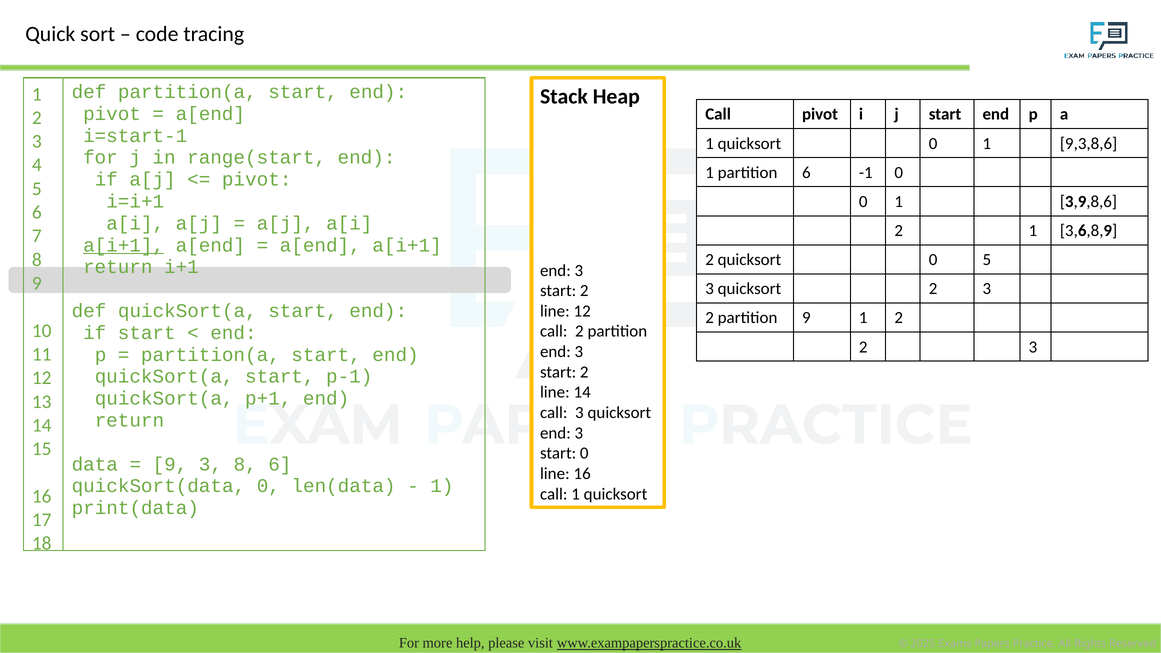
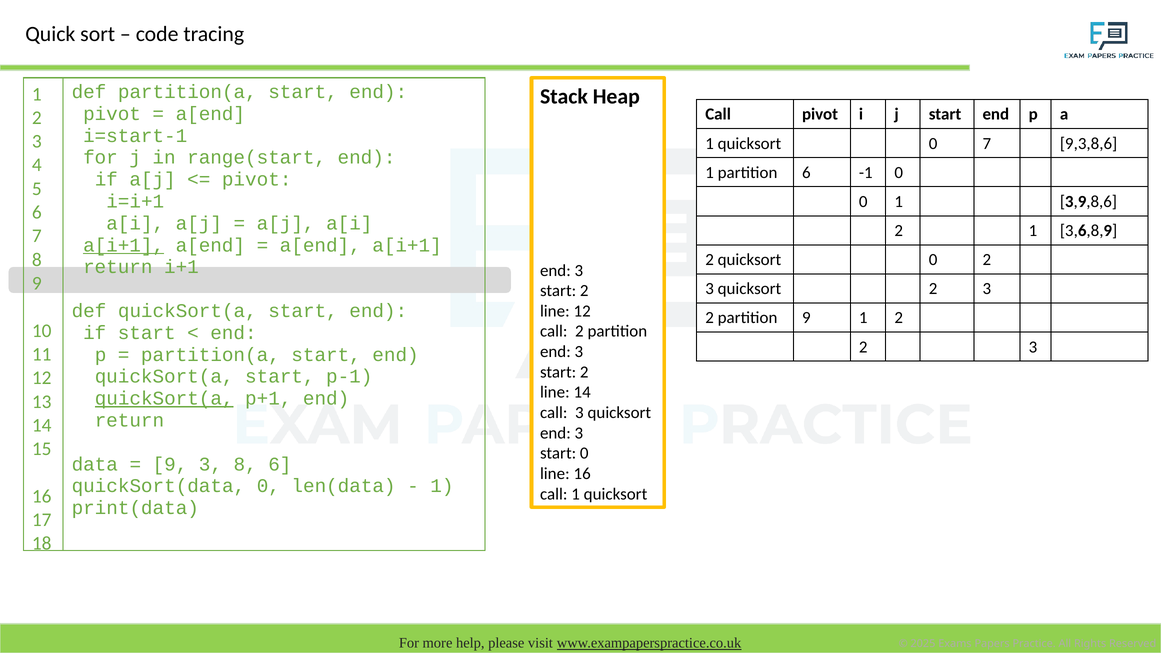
quicksort 0 1: 1 -> 7
0 5: 5 -> 2
quickSort(a at (164, 399) underline: none -> present
